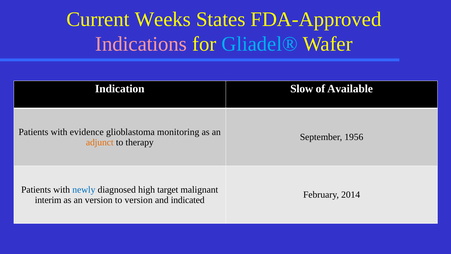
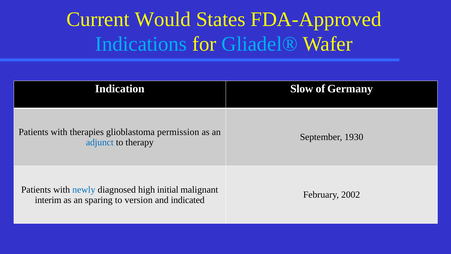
Weeks: Weeks -> Would
Indications colour: pink -> light blue
Available: Available -> Germany
evidence: evidence -> therapies
monitoring: monitoring -> permission
1956: 1956 -> 1930
adjunct colour: orange -> blue
target: target -> initial
2014: 2014 -> 2002
an version: version -> sparing
